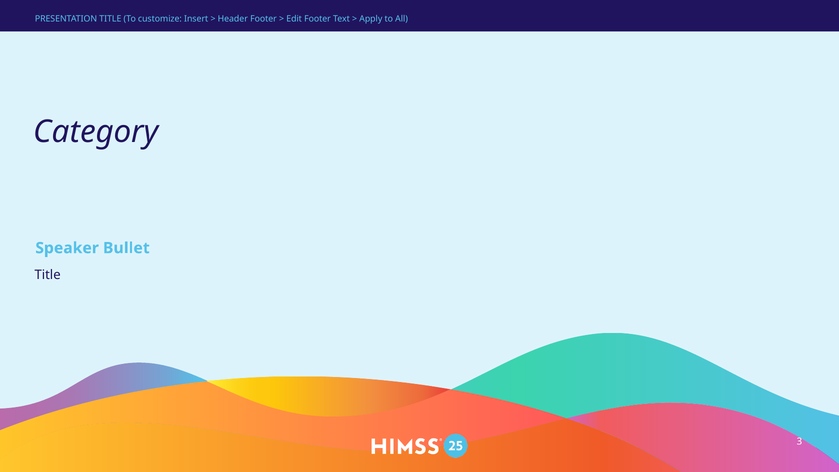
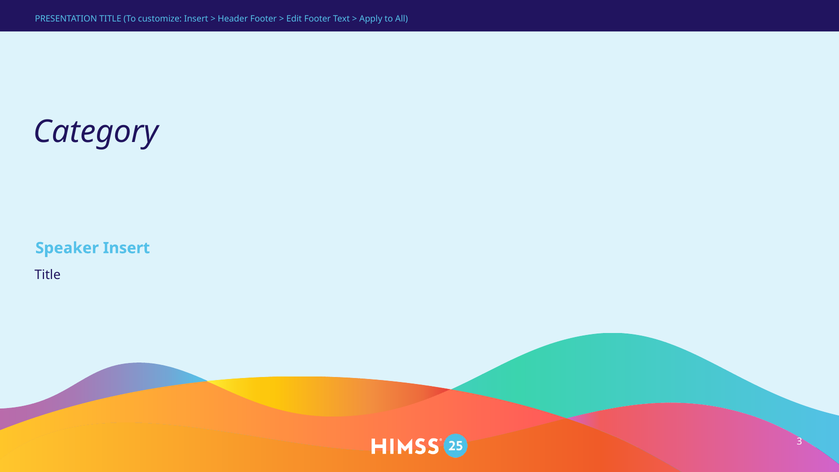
Speaker Bullet: Bullet -> Insert
